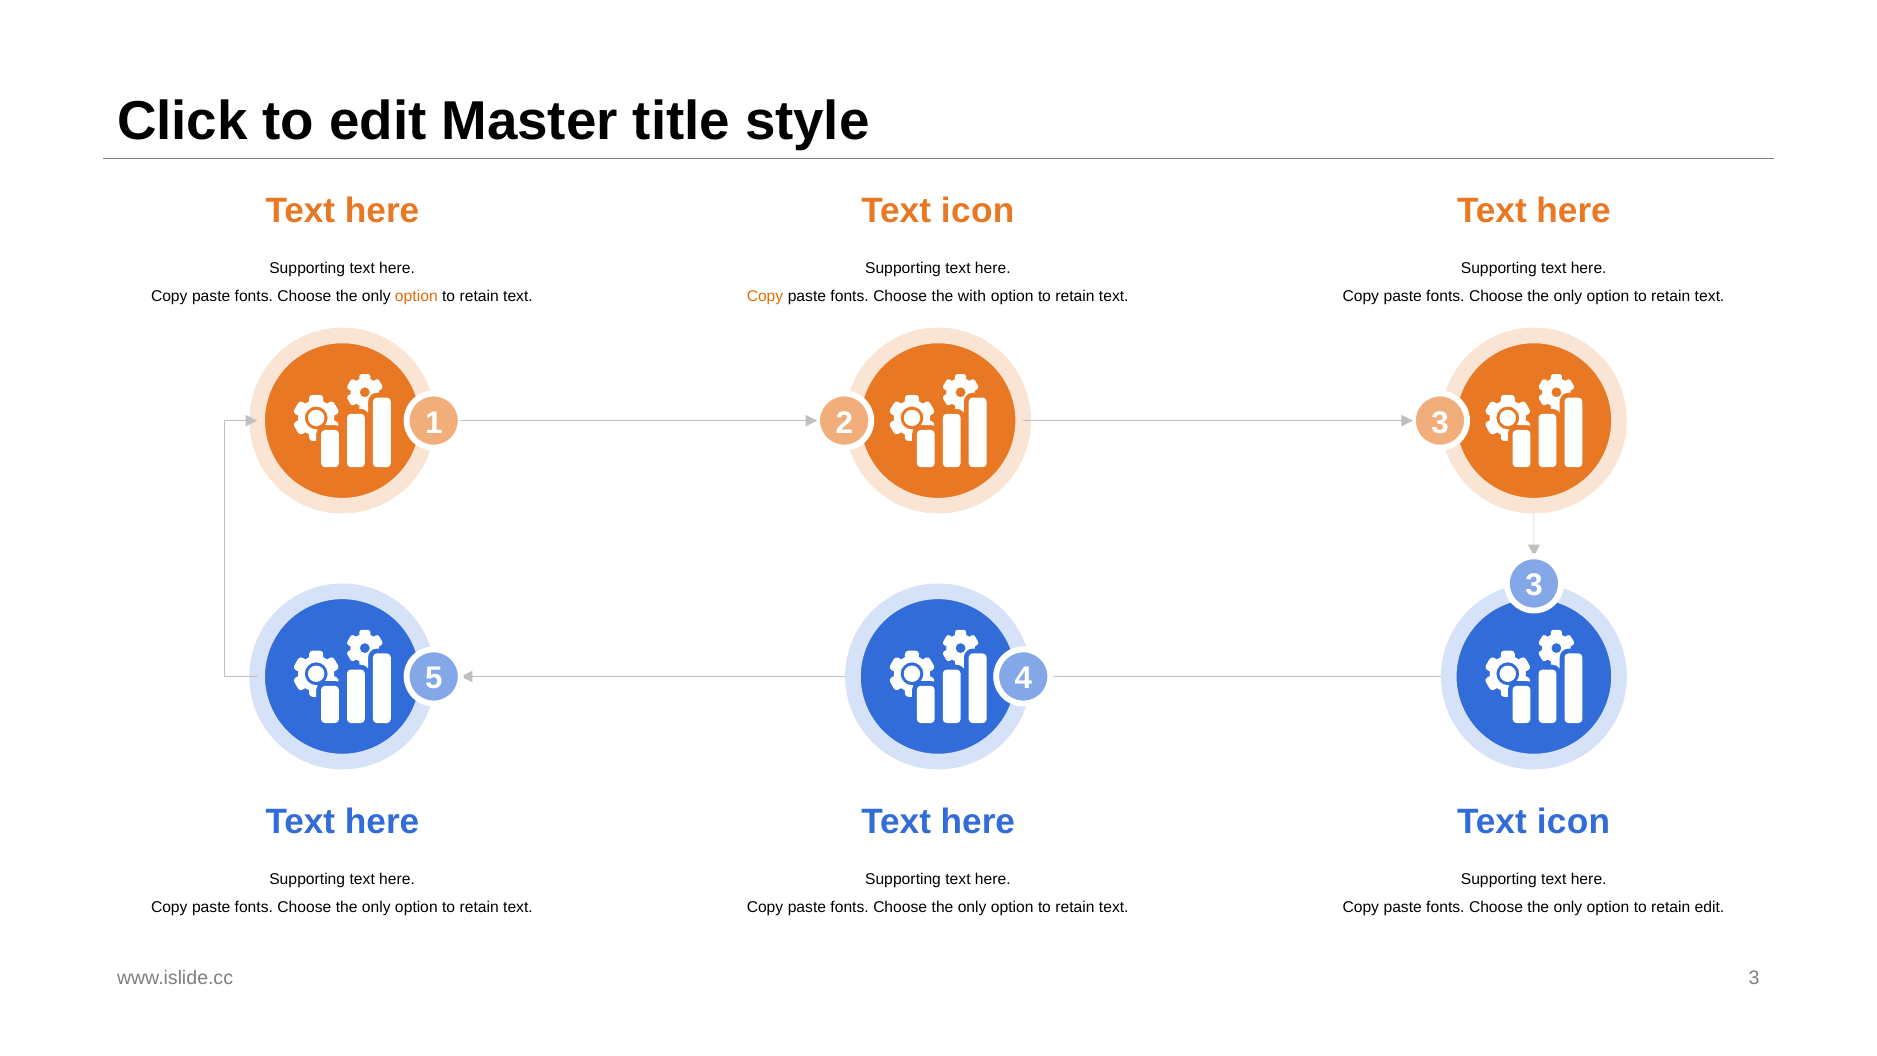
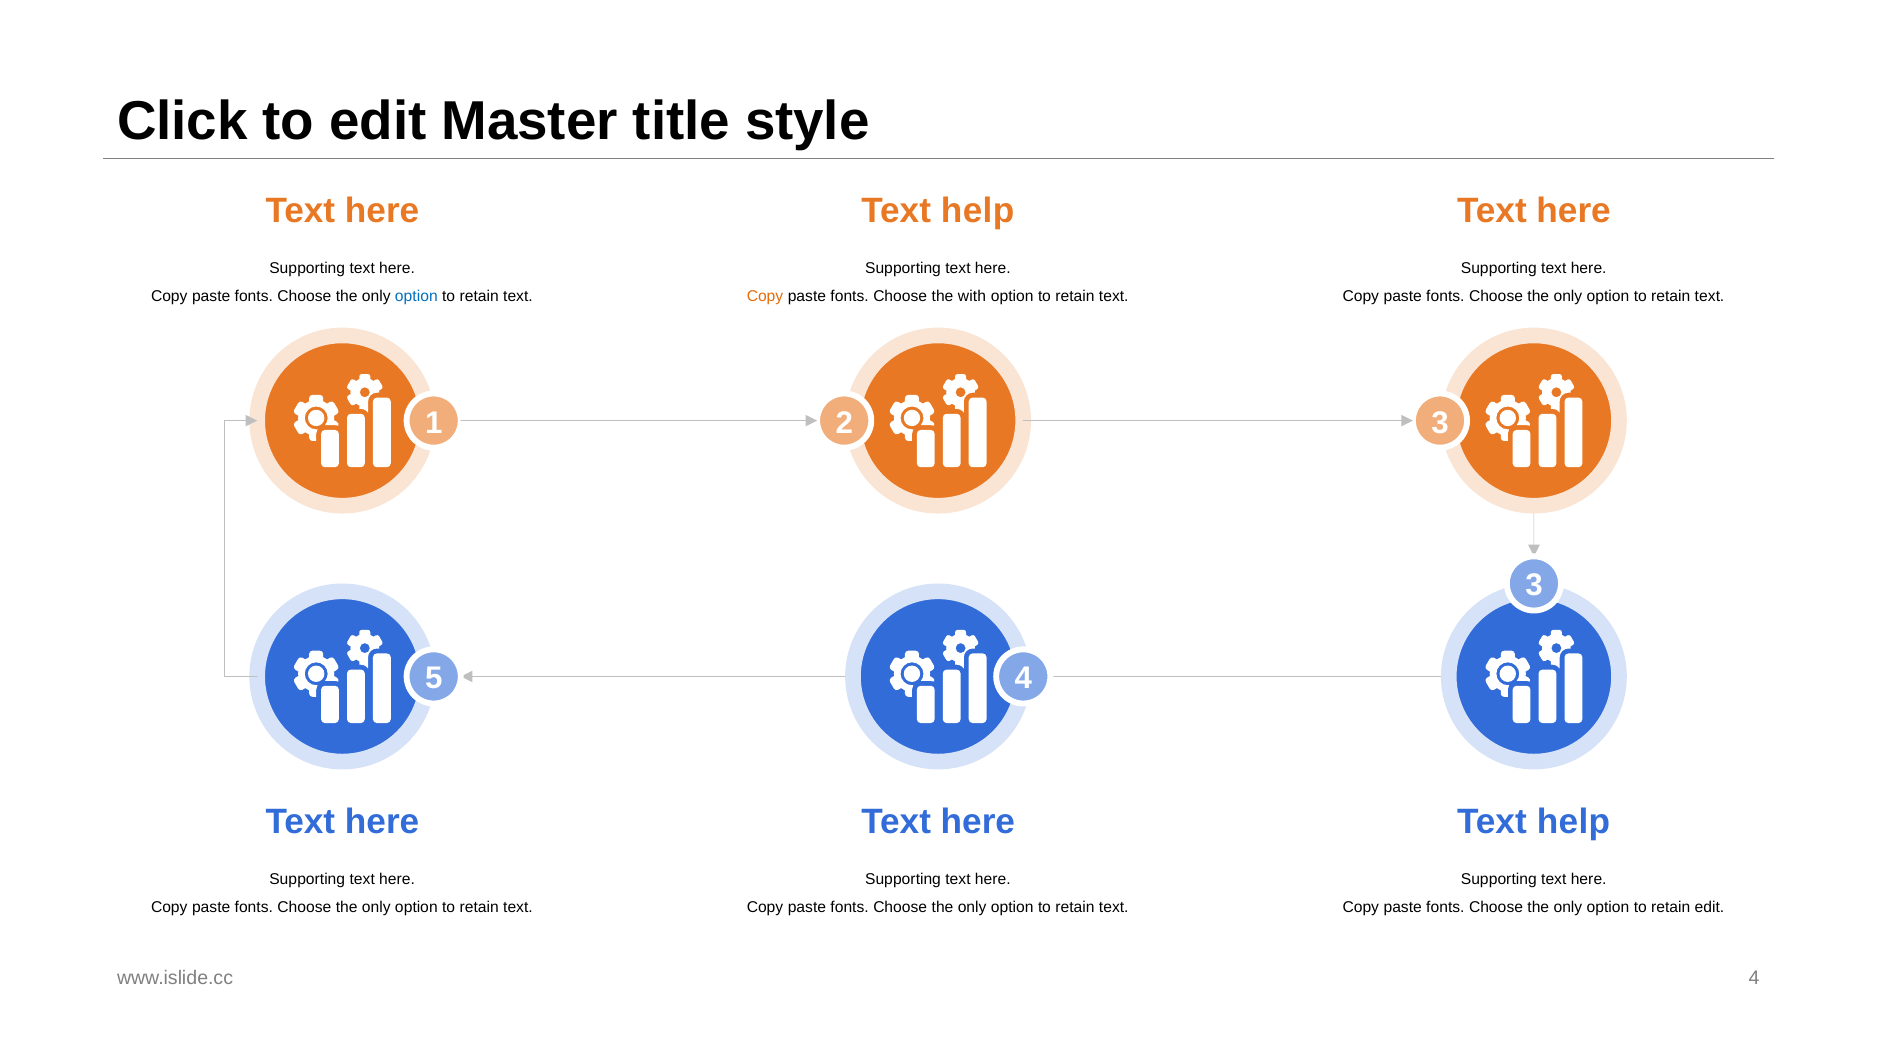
icon at (978, 211): icon -> help
option at (416, 296) colour: orange -> blue
icon at (1573, 822): icon -> help
www.islide.cc 3: 3 -> 4
